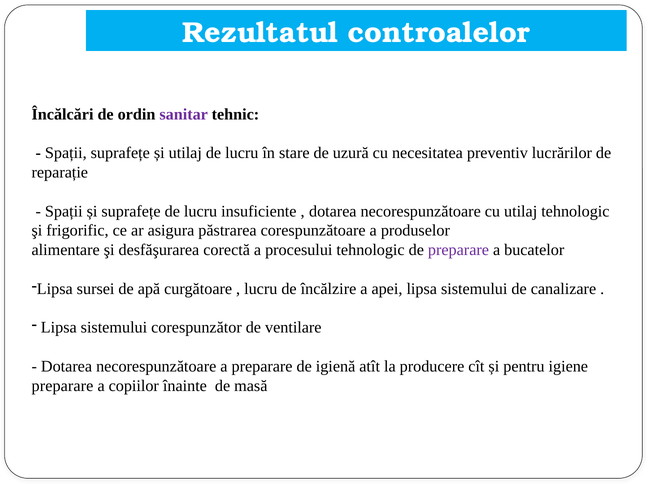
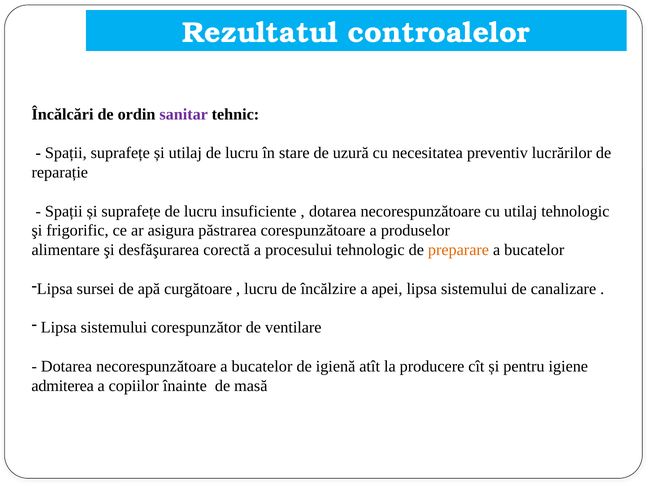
preparare at (458, 250) colour: purple -> orange
necorespunzătoare a preparare: preparare -> bucatelor
preparare at (62, 386): preparare -> admiterea
